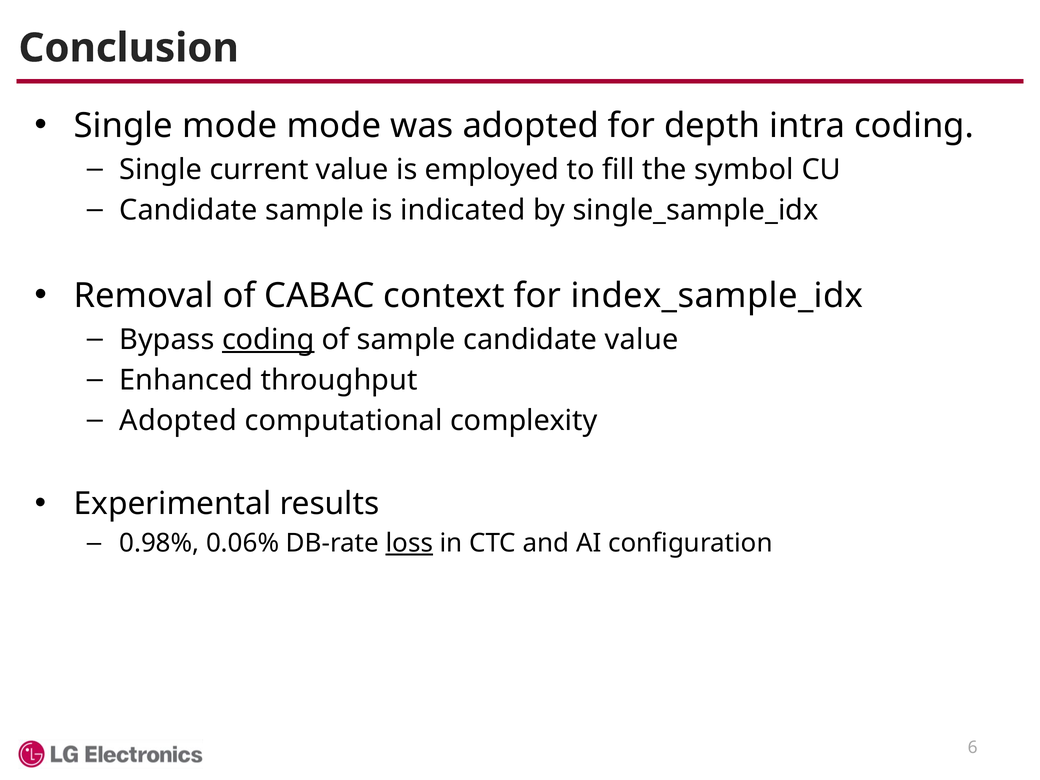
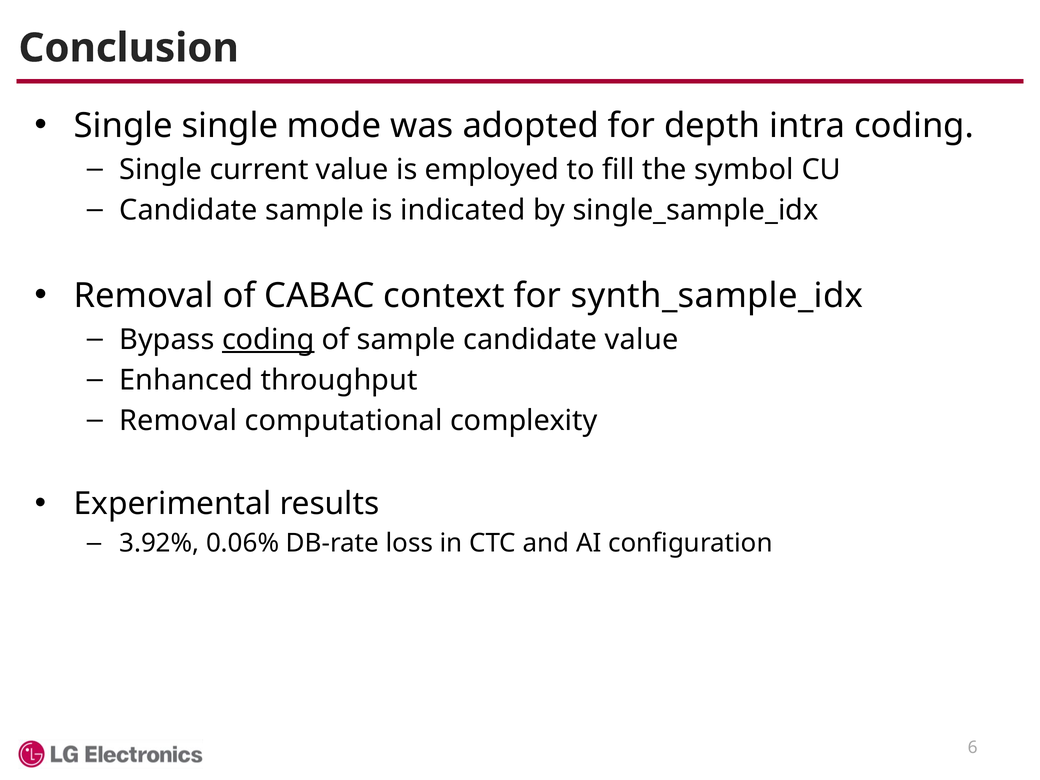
Single mode: mode -> single
index_sample_idx: index_sample_idx -> synth_sample_idx
Adopted at (178, 420): Adopted -> Removal
0.98%: 0.98% -> 3.92%
loss underline: present -> none
